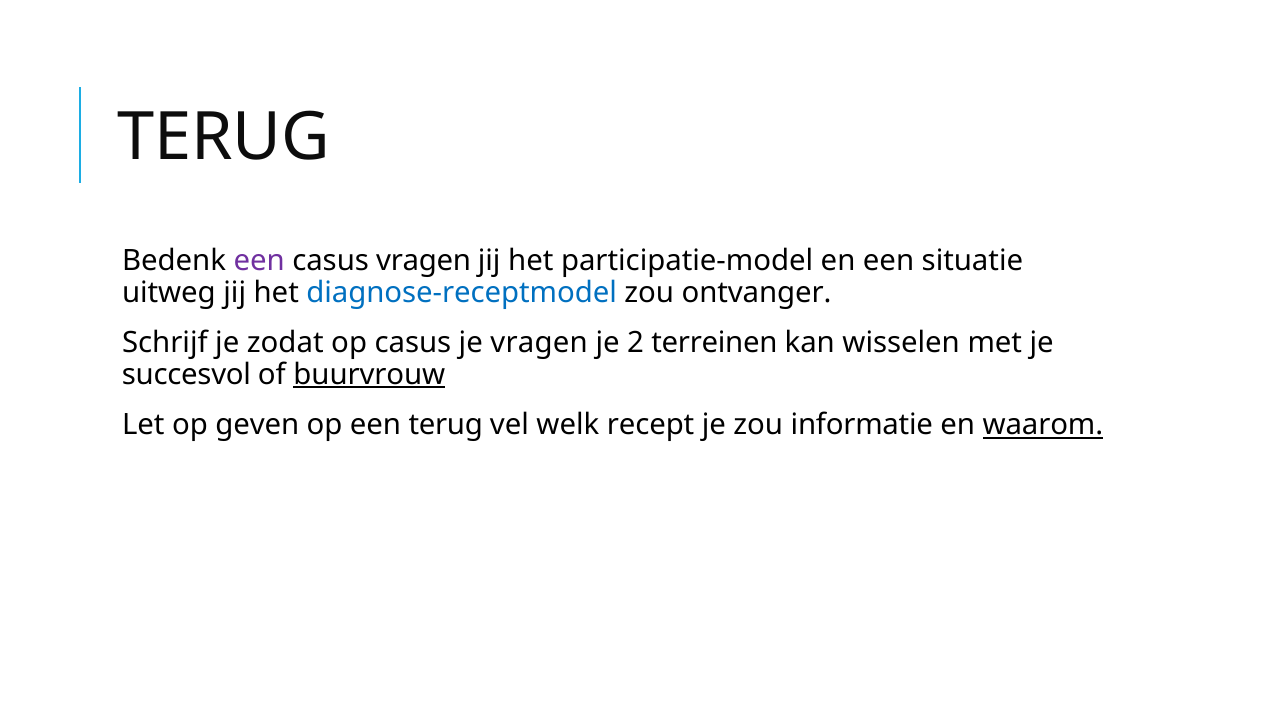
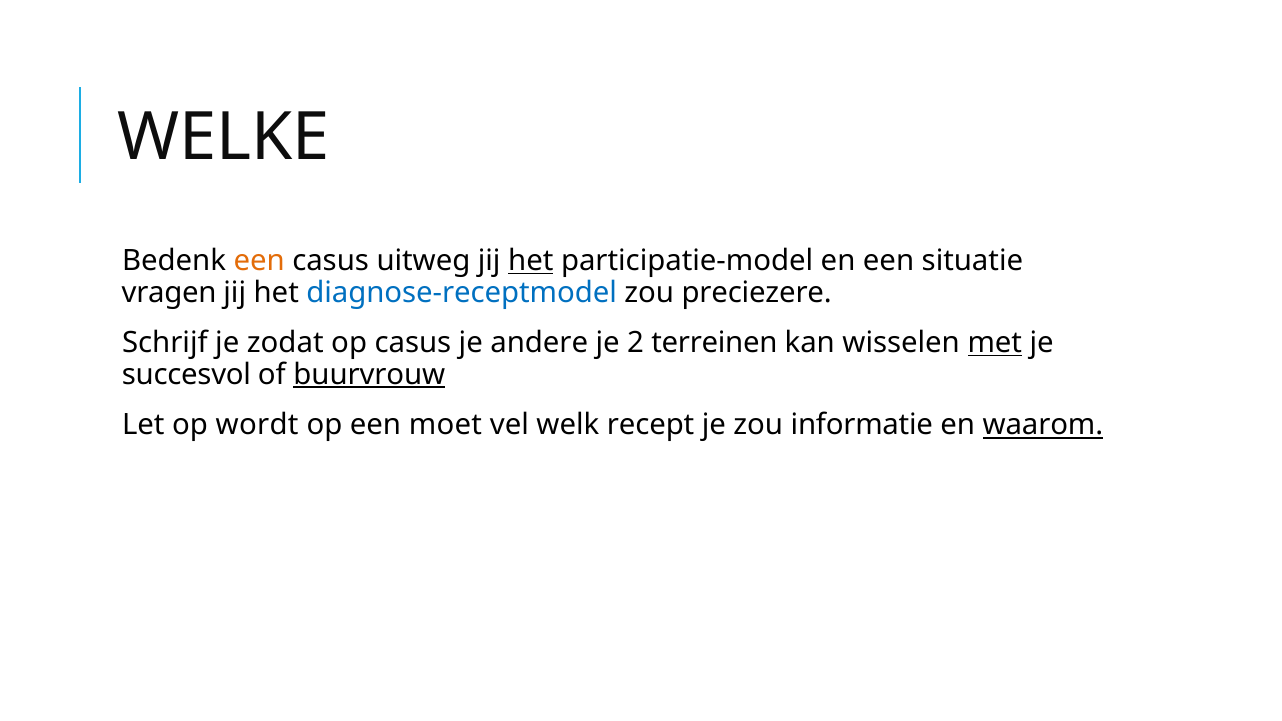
TERUG at (223, 138): TERUG -> WELKE
een at (259, 261) colour: purple -> orange
casus vragen: vragen -> uitweg
het at (531, 261) underline: none -> present
uitweg: uitweg -> vragen
ontvanger: ontvanger -> preciezere
je vragen: vragen -> andere
met underline: none -> present
geven: geven -> wordt
een terug: terug -> moet
